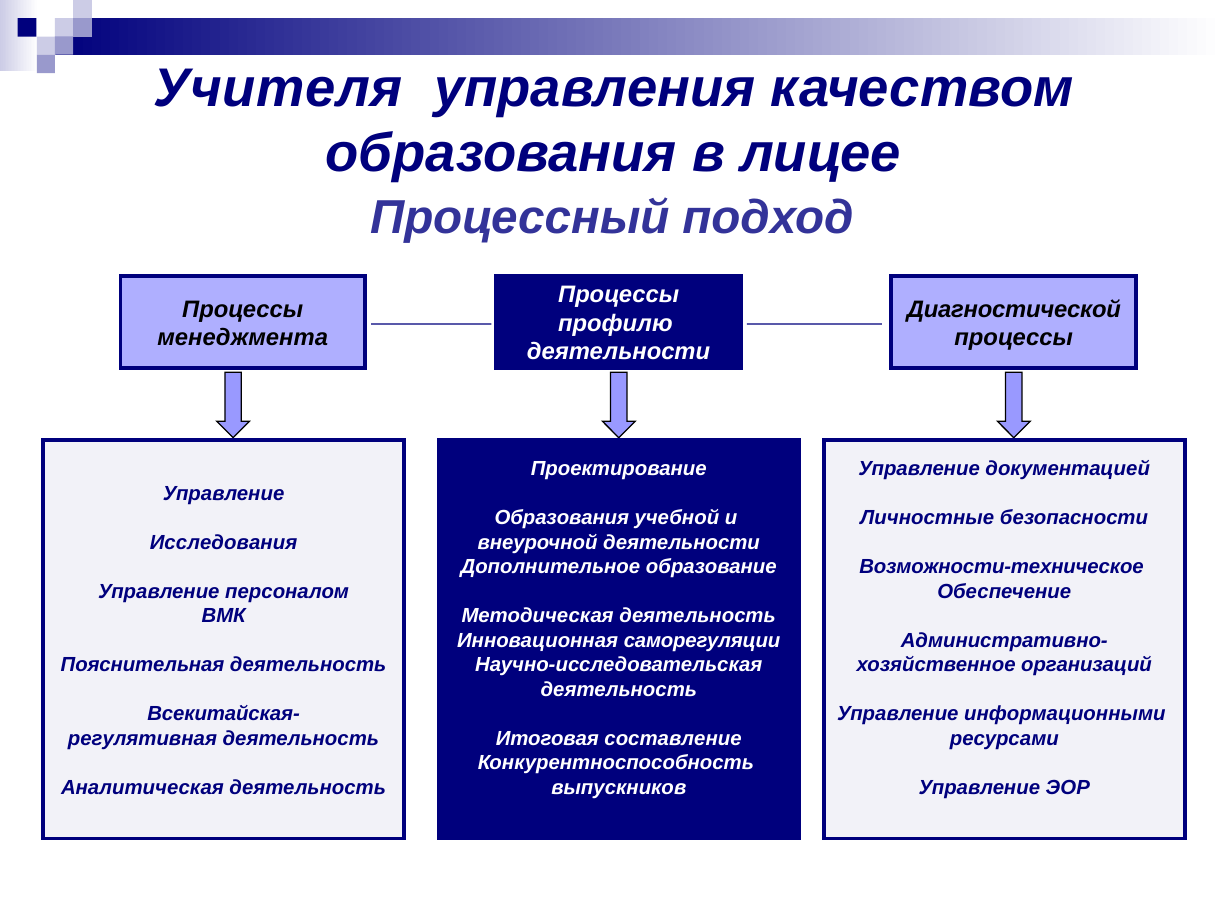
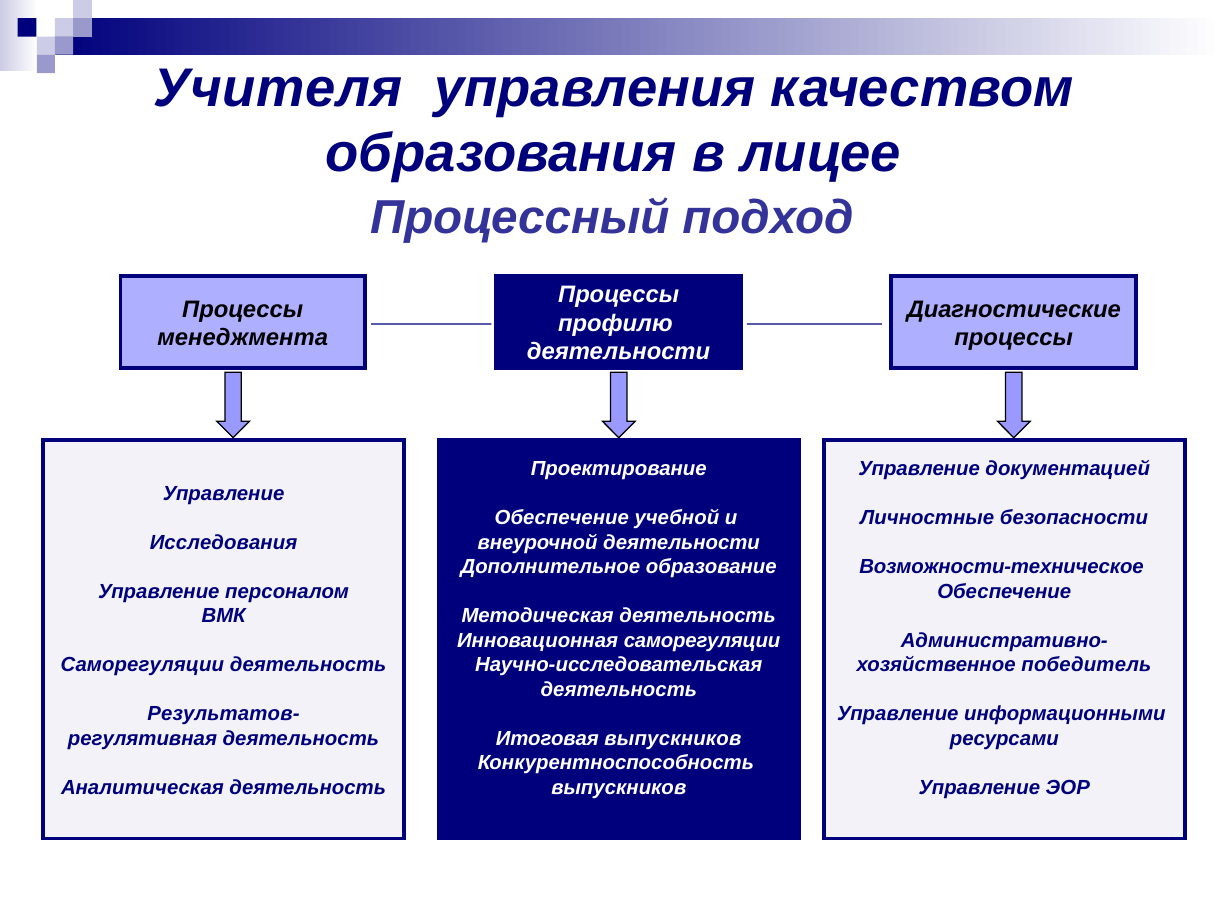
Диагностической: Диагностической -> Диагностические
Образования at (562, 518): Образования -> Обеспечение
Пояснительная at (143, 665): Пояснительная -> Саморегуляции
организаций: организаций -> победитель
Всекитайская-: Всекитайская- -> Результатов-
Итоговая составление: составление -> выпускников
